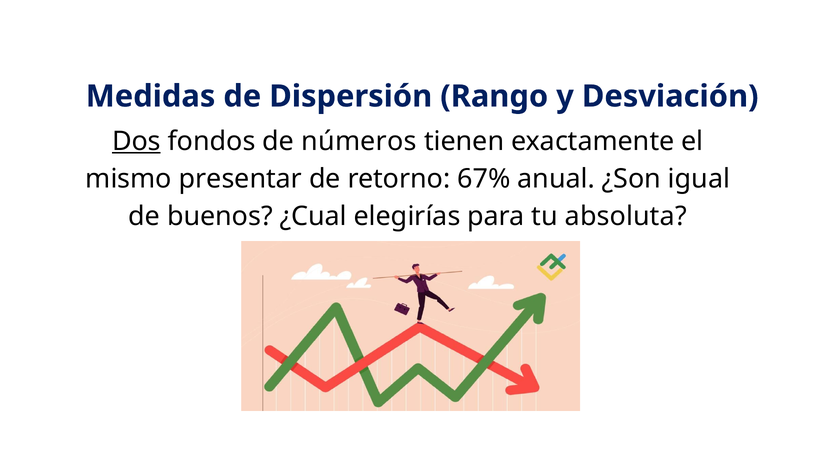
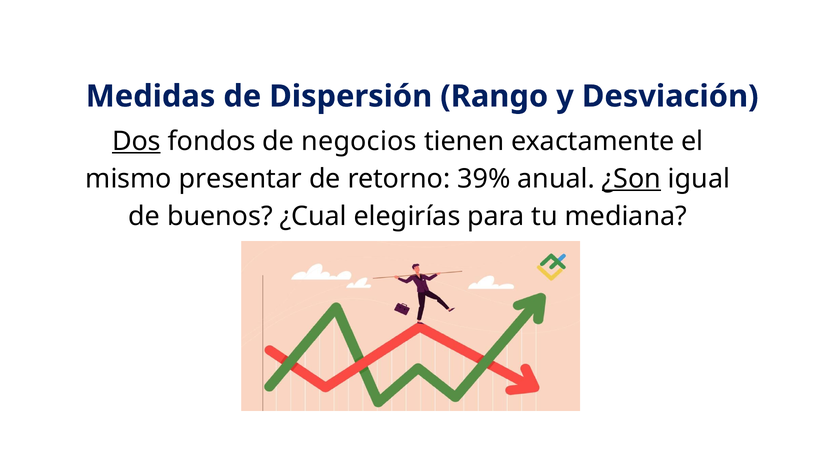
números: números -> negocios
67%: 67% -> 39%
¿Son underline: none -> present
absoluta: absoluta -> mediana
